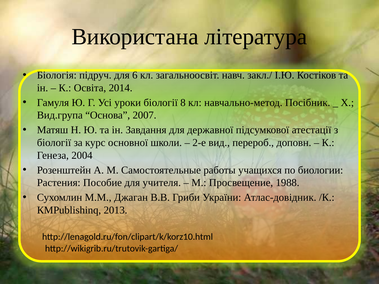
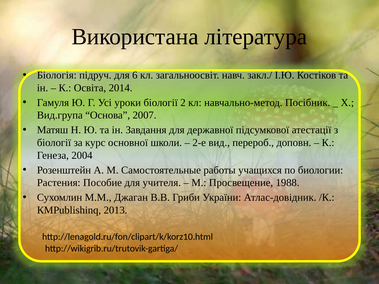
8: 8 -> 2
